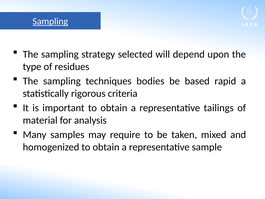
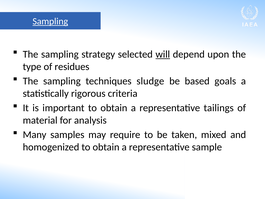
will underline: none -> present
bodies: bodies -> sludge
rapid: rapid -> goals
